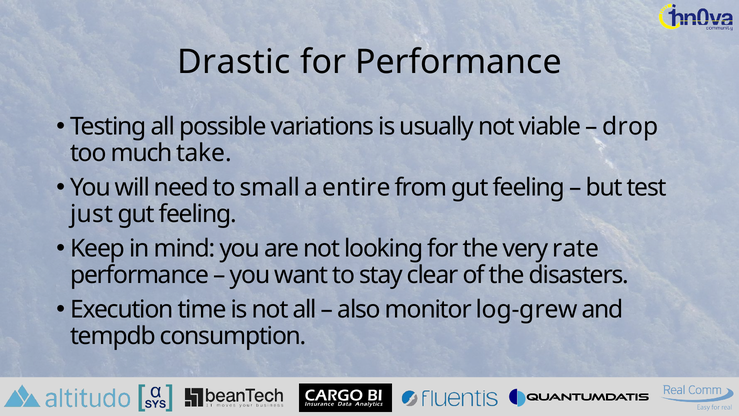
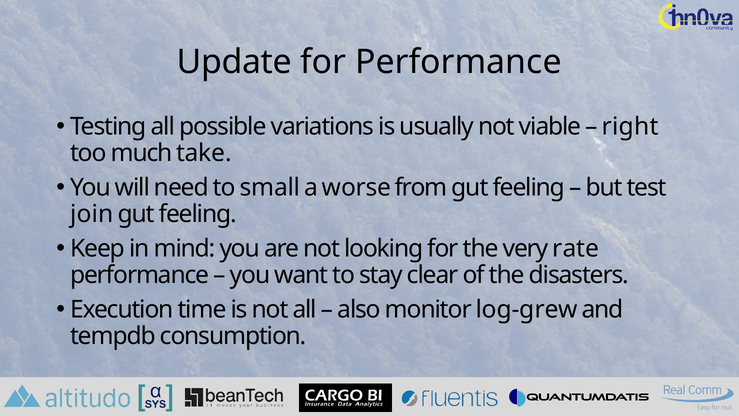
Drastic: Drastic -> Update
drop: drop -> right
entire: entire -> worse
just: just -> join
